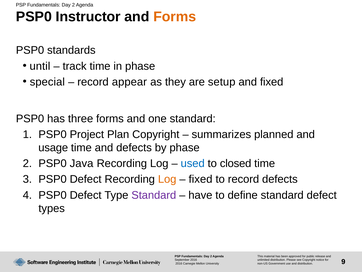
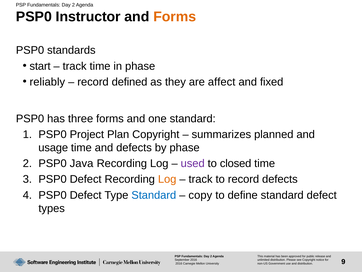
until: until -> start
special: special -> reliably
appear: appear -> defined
setup: setup -> affect
used colour: blue -> purple
fixed at (201, 179): fixed -> track
Standard at (154, 195) colour: purple -> blue
have: have -> copy
